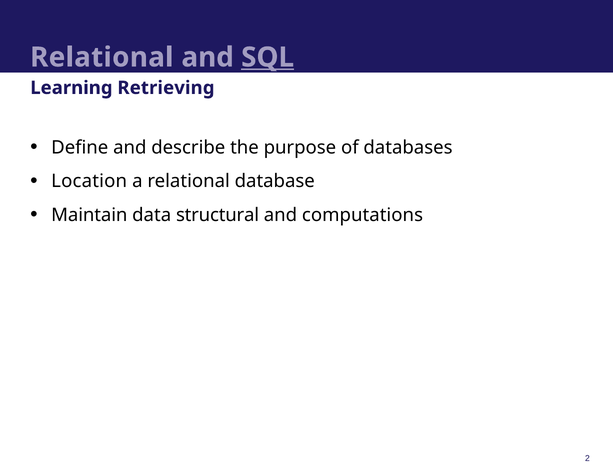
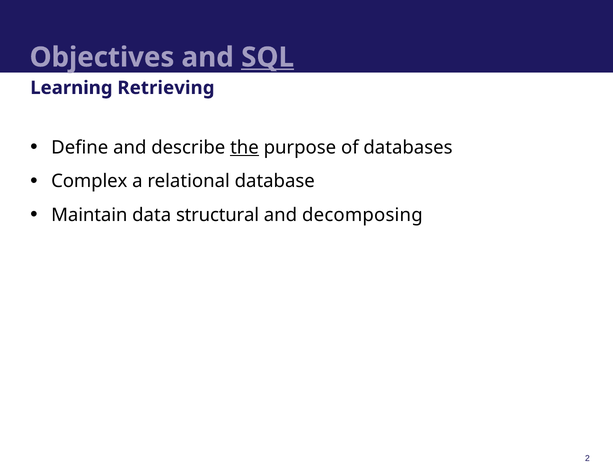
Relational at (102, 57): Relational -> Objectives
the underline: none -> present
Location: Location -> Complex
computations: computations -> decomposing
